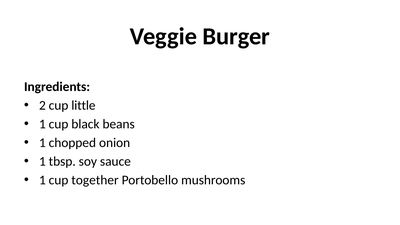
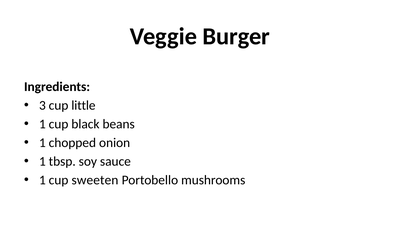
2: 2 -> 3
together: together -> sweeten
